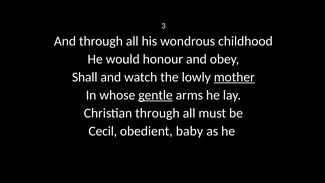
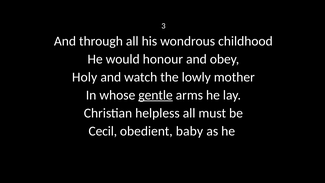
Shall: Shall -> Holy
mother underline: present -> none
Christian through: through -> helpless
